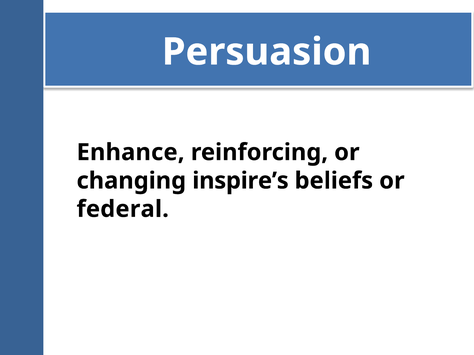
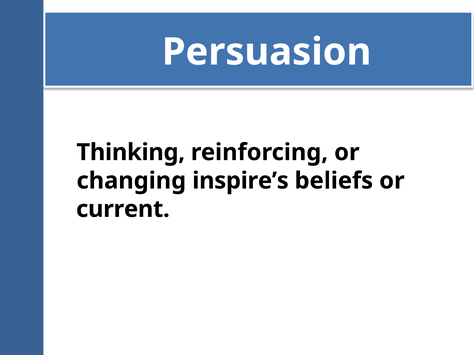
Enhance: Enhance -> Thinking
federal: federal -> current
